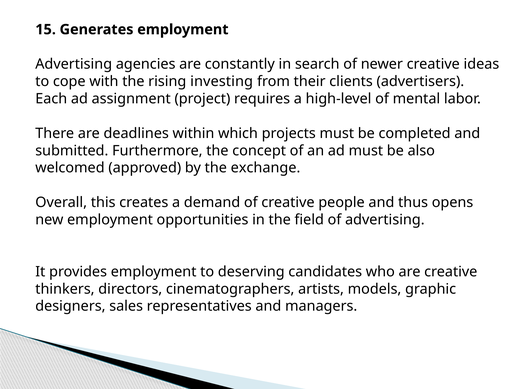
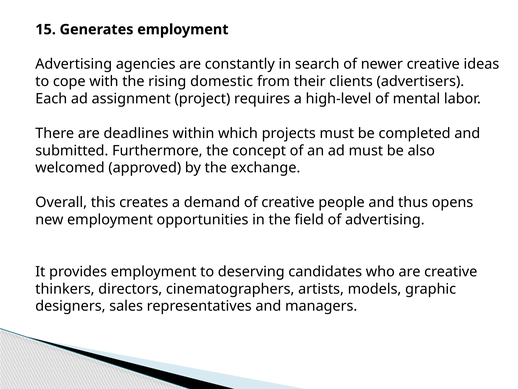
investing: investing -> domestic
